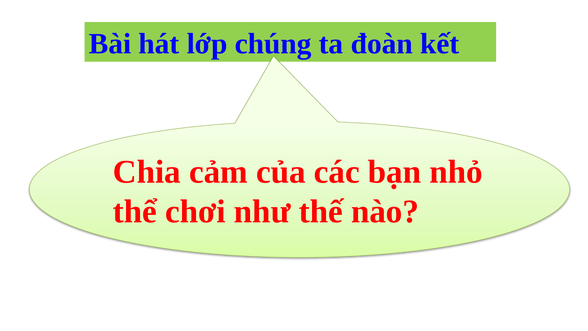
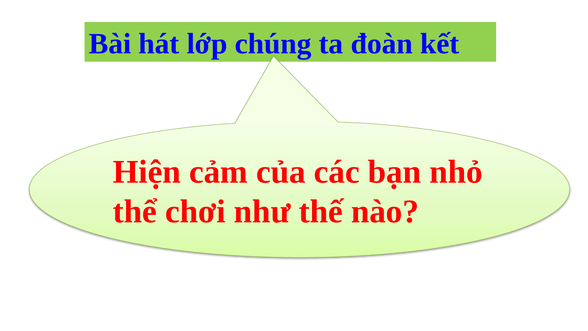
Chia: Chia -> Hiện
